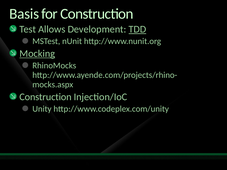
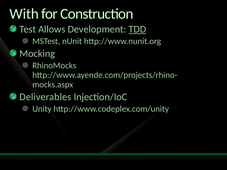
Basis: Basis -> With
Mocking underline: present -> none
Construction at (45, 97): Construction -> Deliverables
